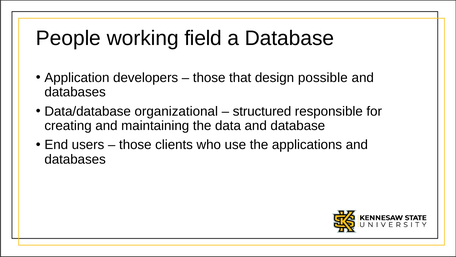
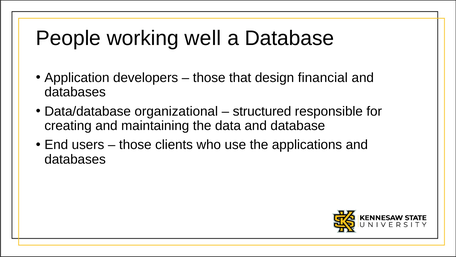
field: field -> well
possible: possible -> financial
